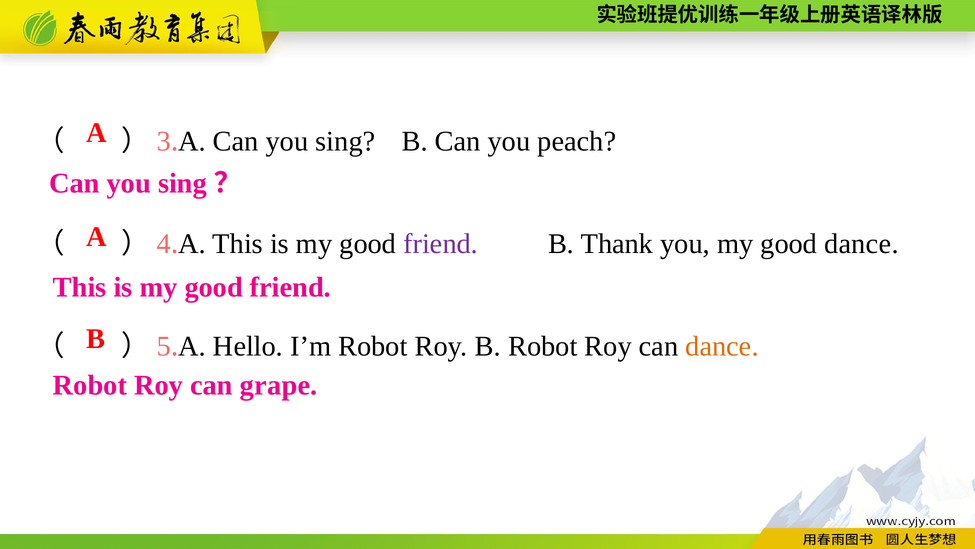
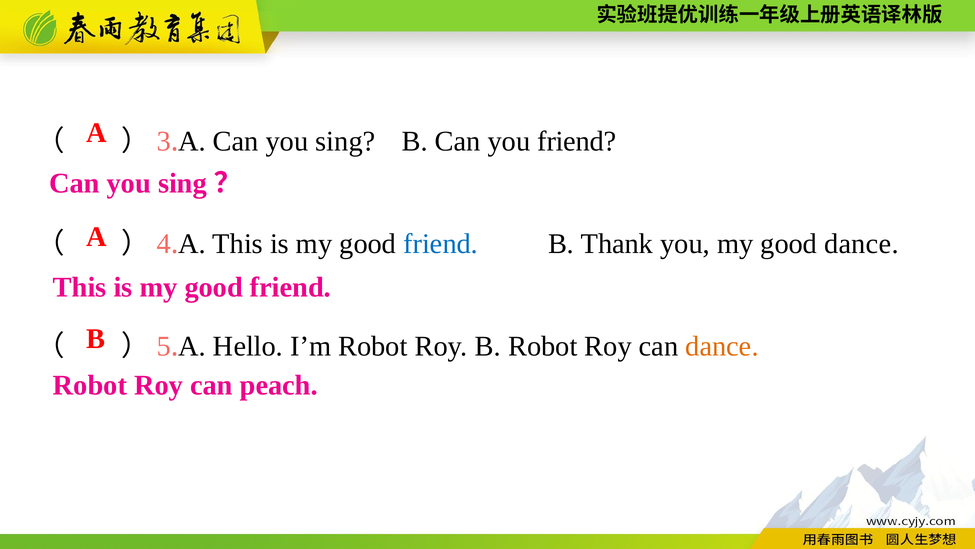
you peach: peach -> friend
friend at (441, 244) colour: purple -> blue
grape: grape -> peach
